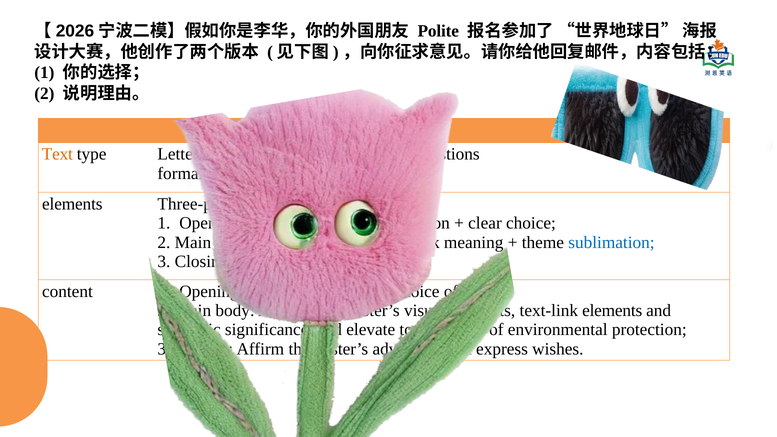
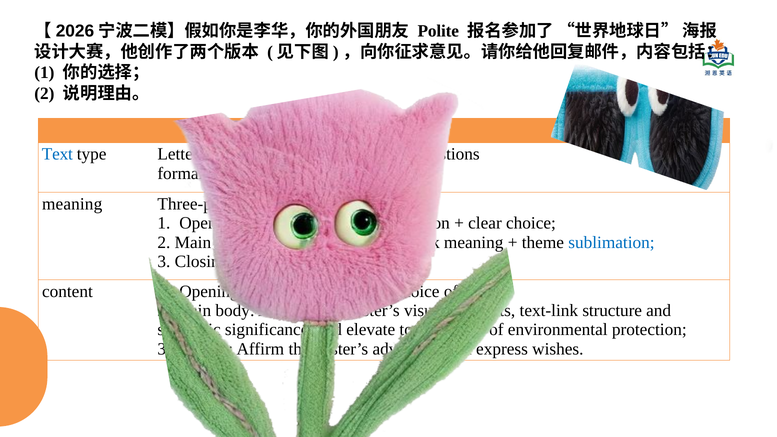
Text colour: orange -> blue
elements at (72, 204): elements -> meaning
elements at (612, 311): elements -> structure
